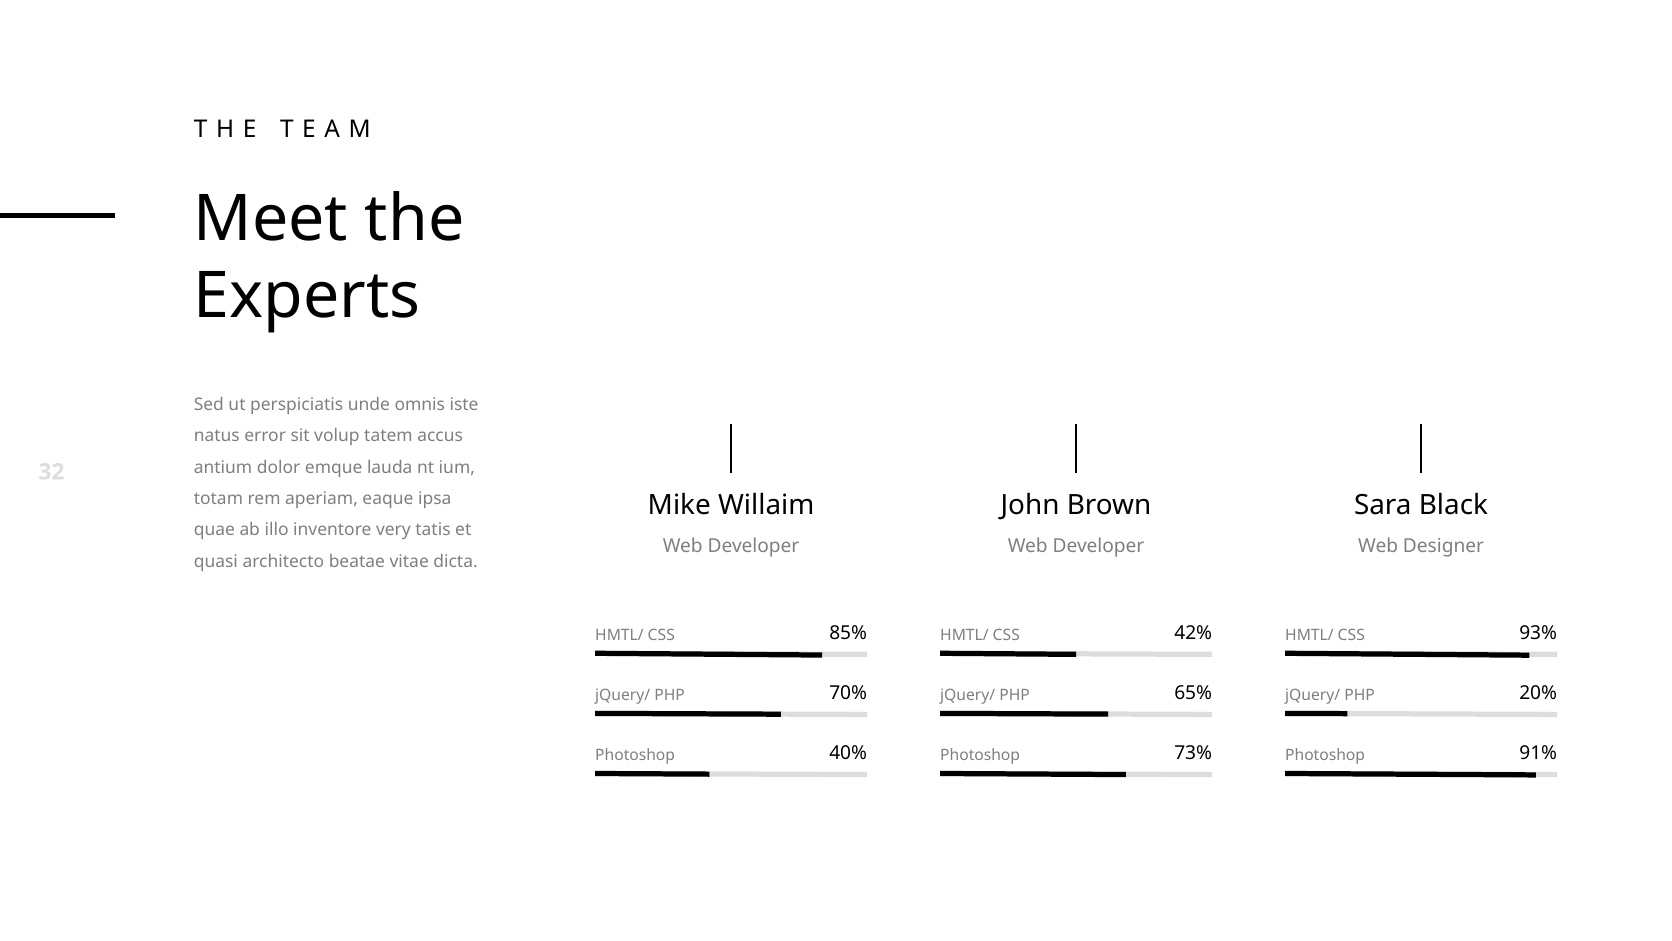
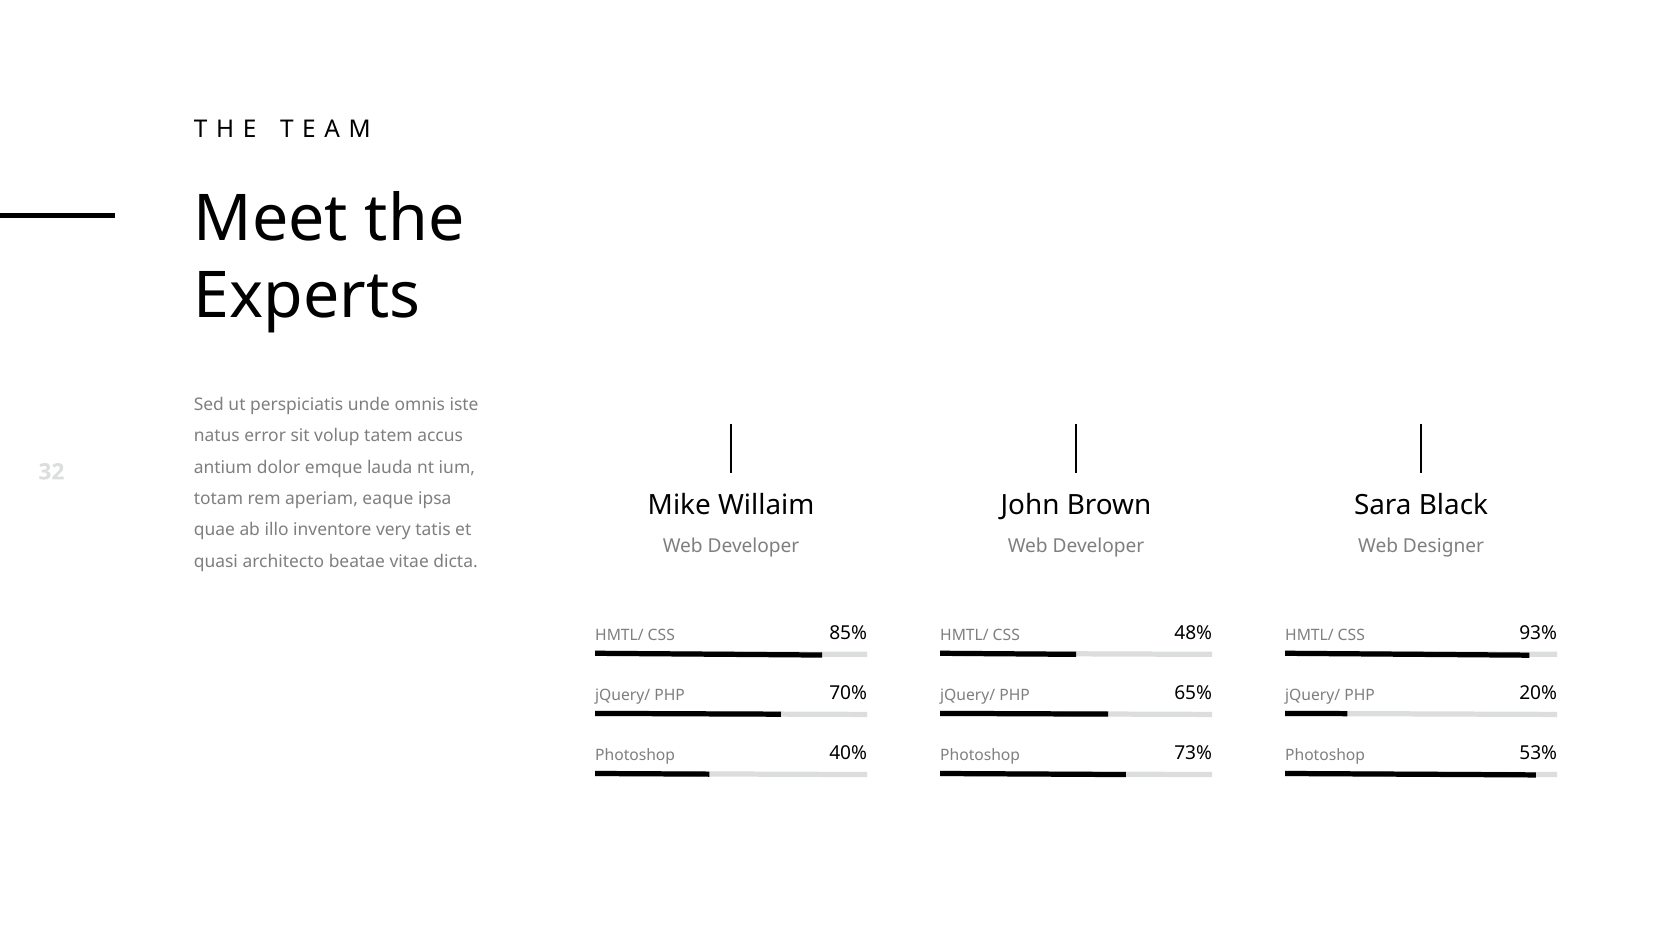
42%: 42% -> 48%
91%: 91% -> 53%
